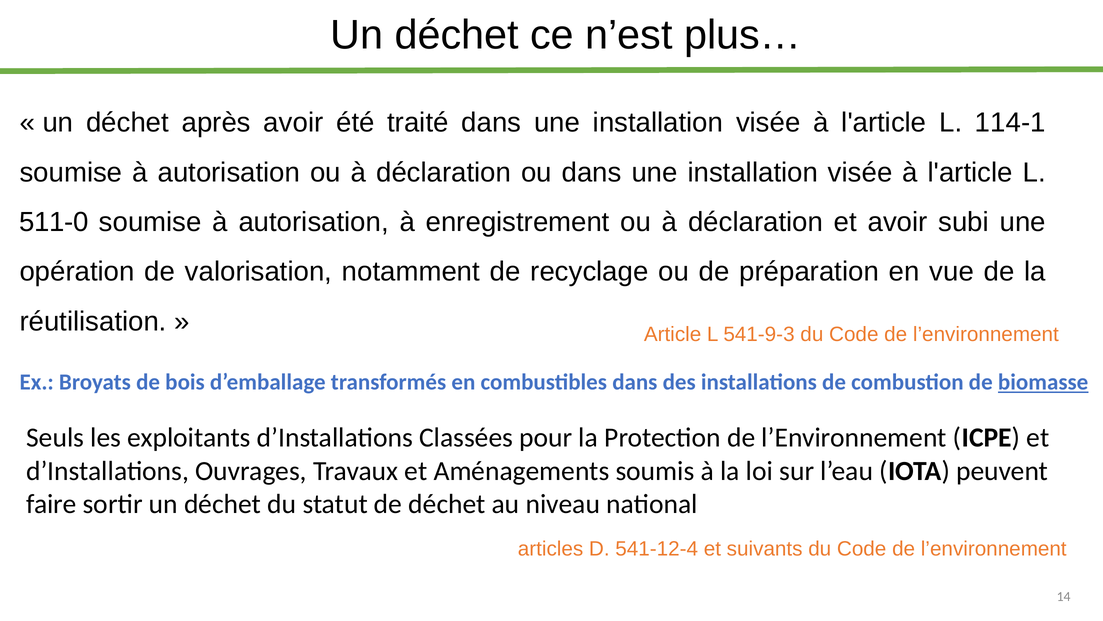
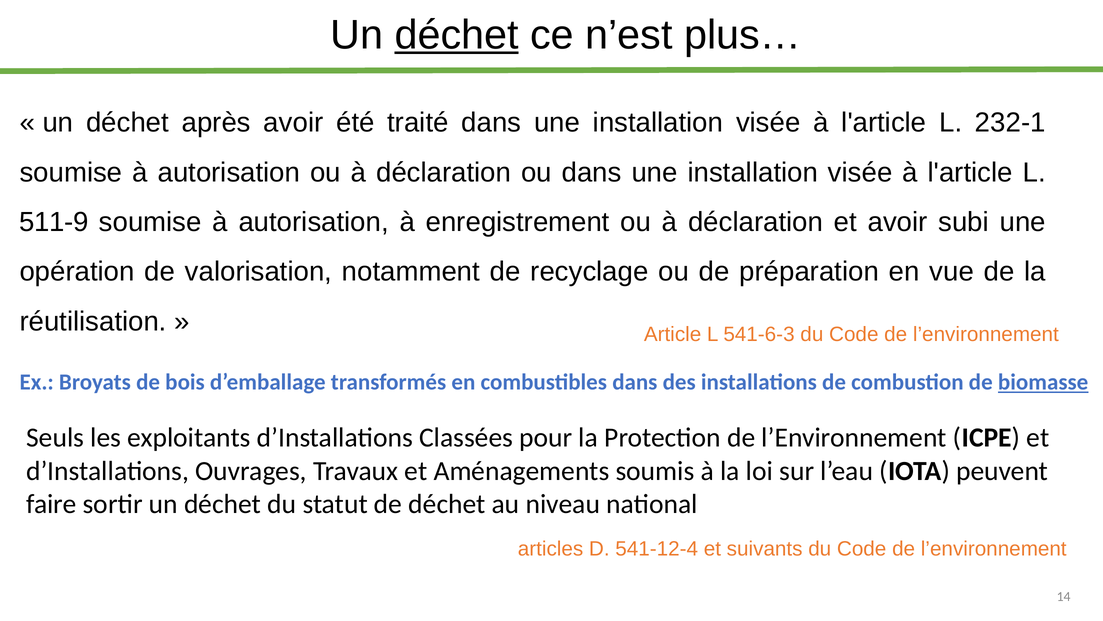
déchet at (457, 35) underline: none -> present
114-1: 114-1 -> 232-1
511-0: 511-0 -> 511-9
541-9-3: 541-9-3 -> 541-6-3
